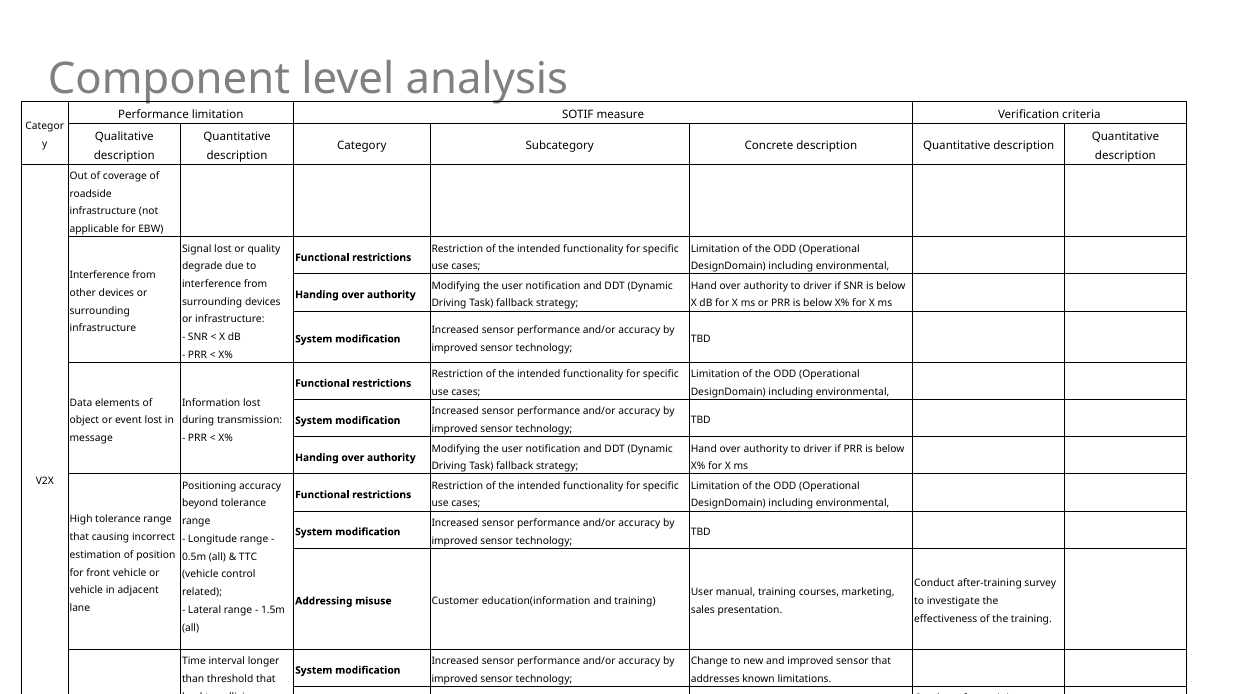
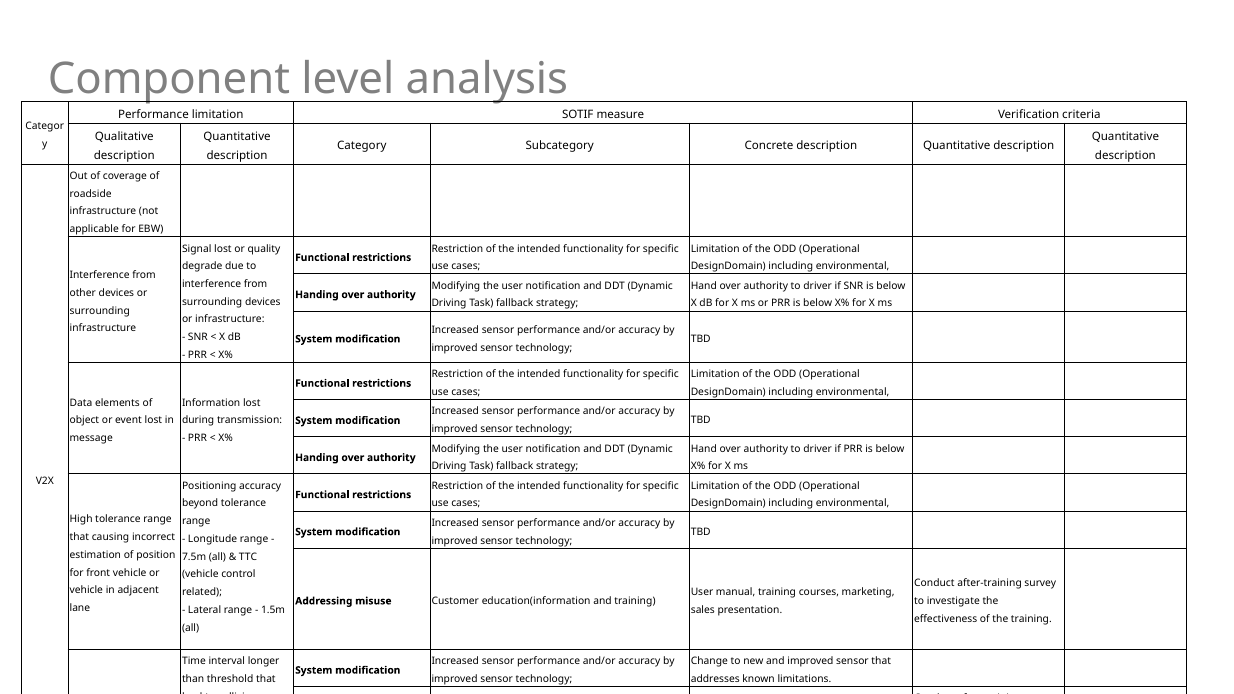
0.5m: 0.5m -> 7.5m
